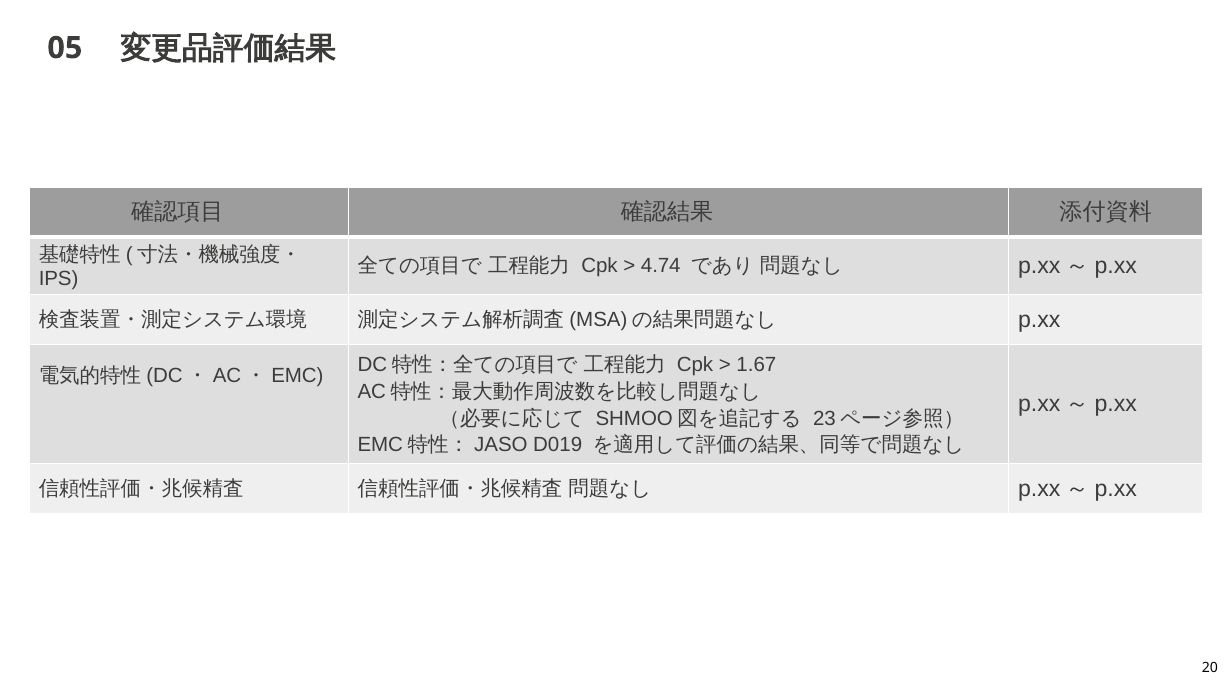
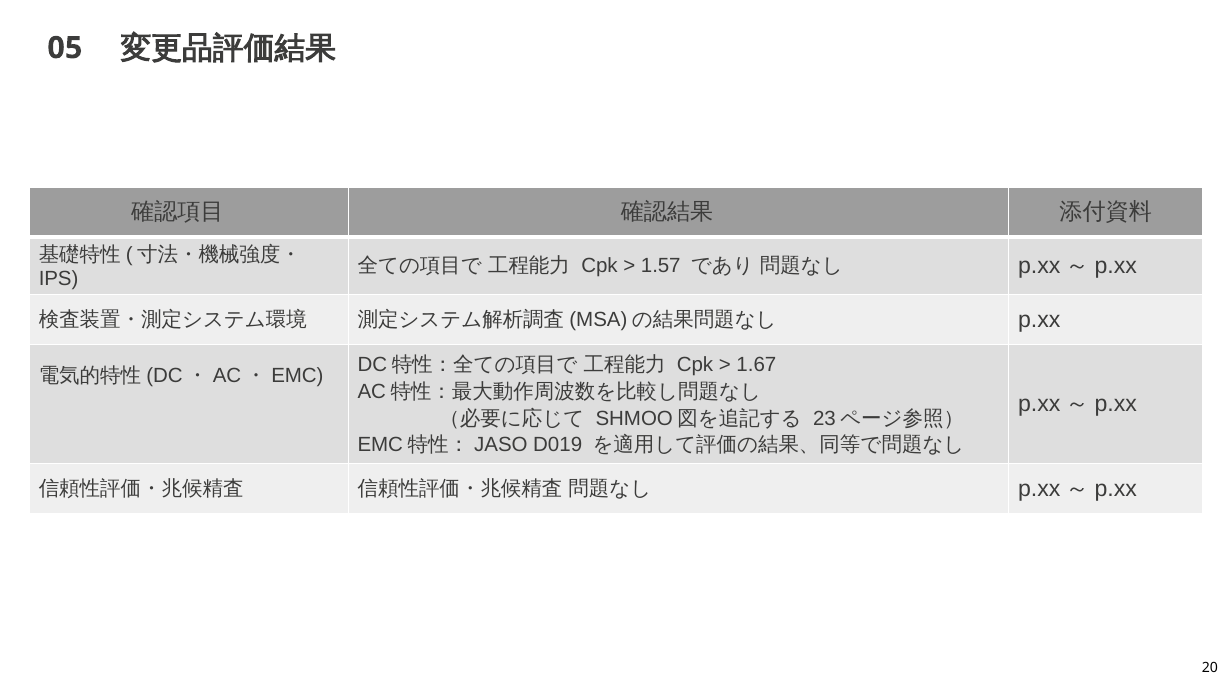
4.74: 4.74 -> 1.57
